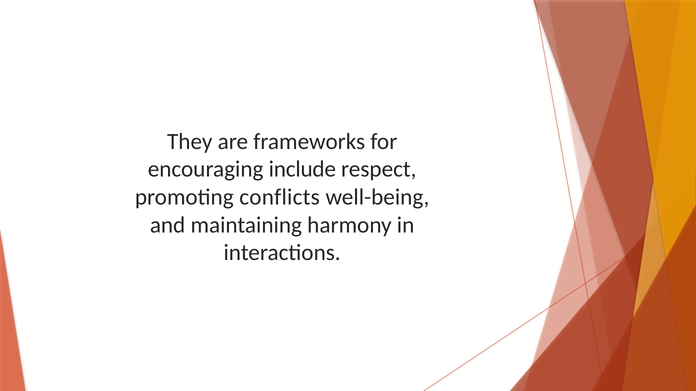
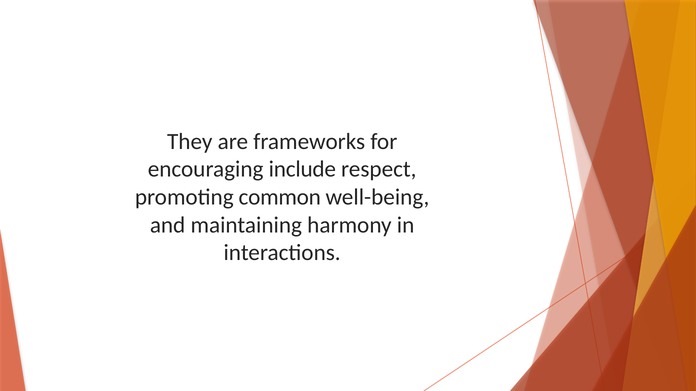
conflicts: conflicts -> common
